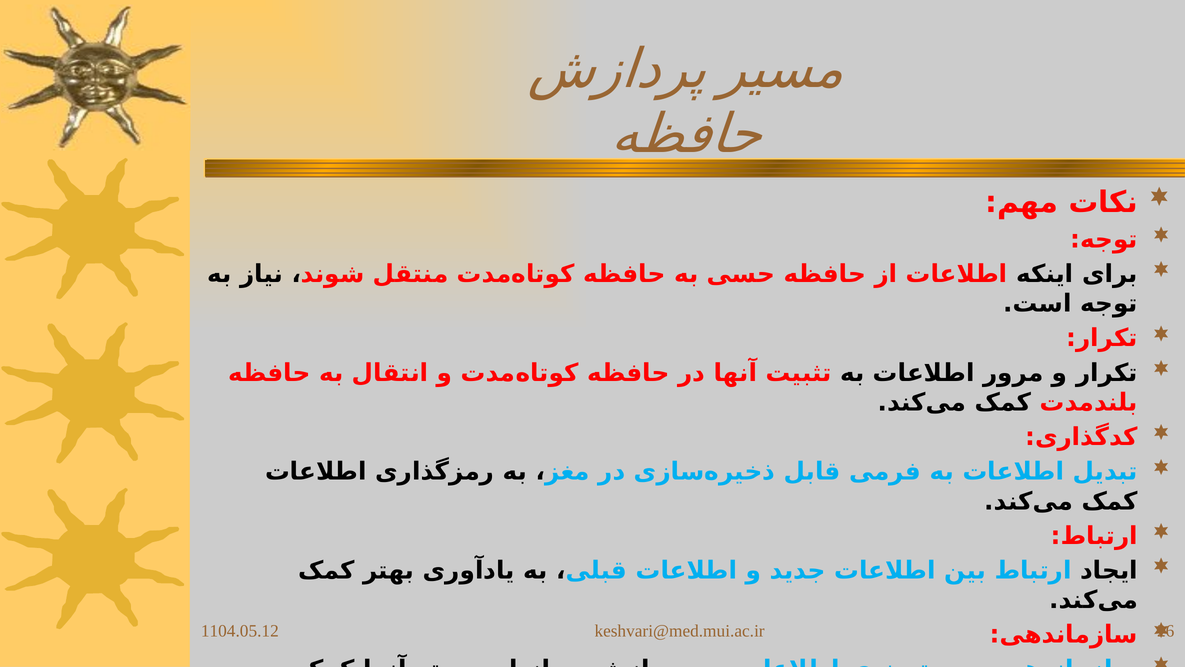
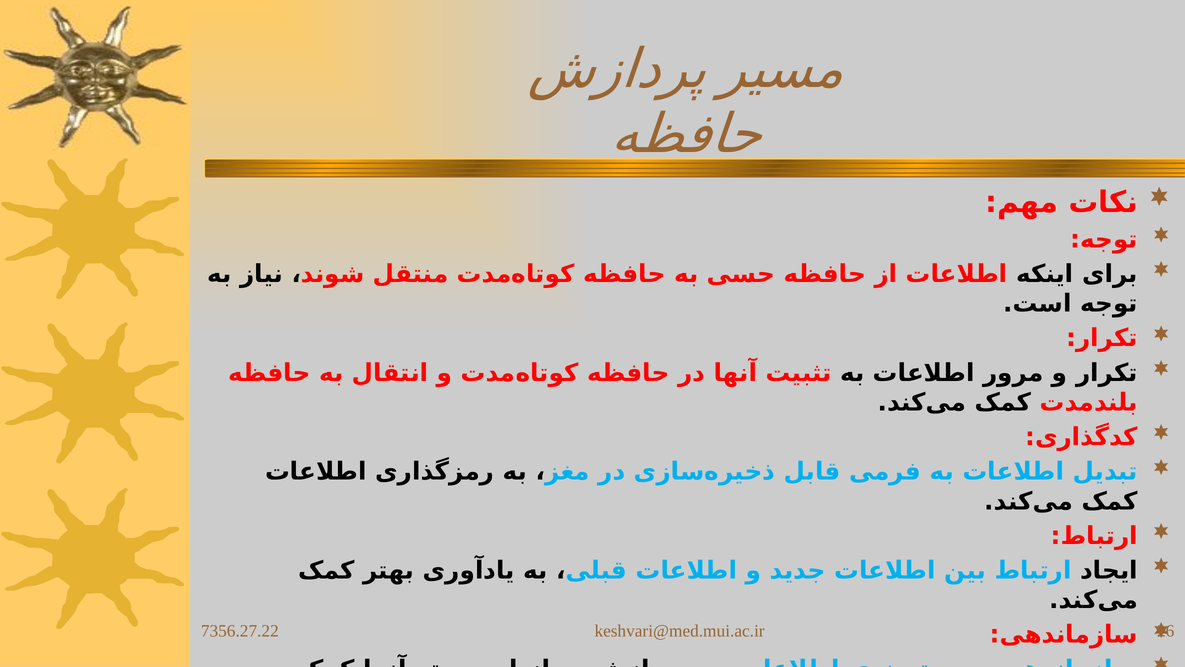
1104.05.12: 1104.05.12 -> 7356.27.22
